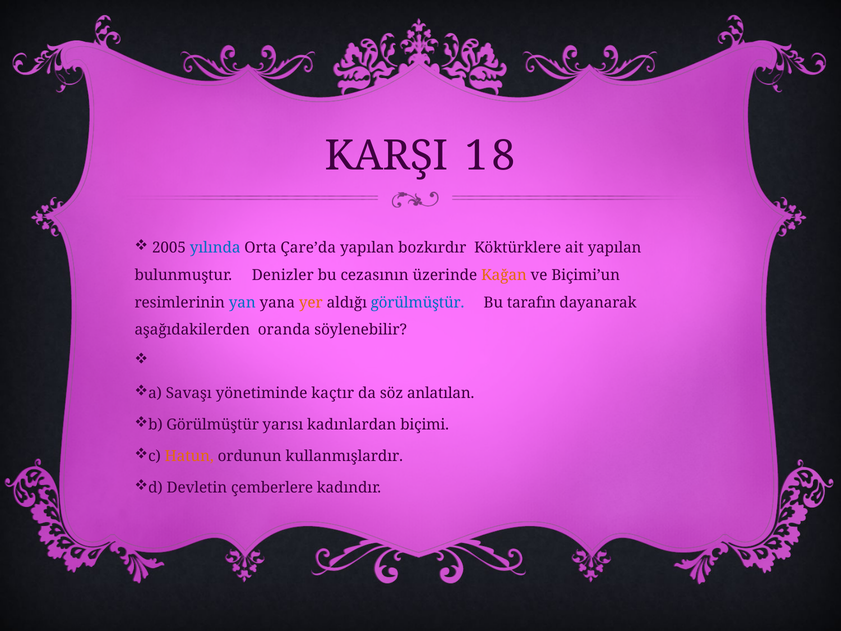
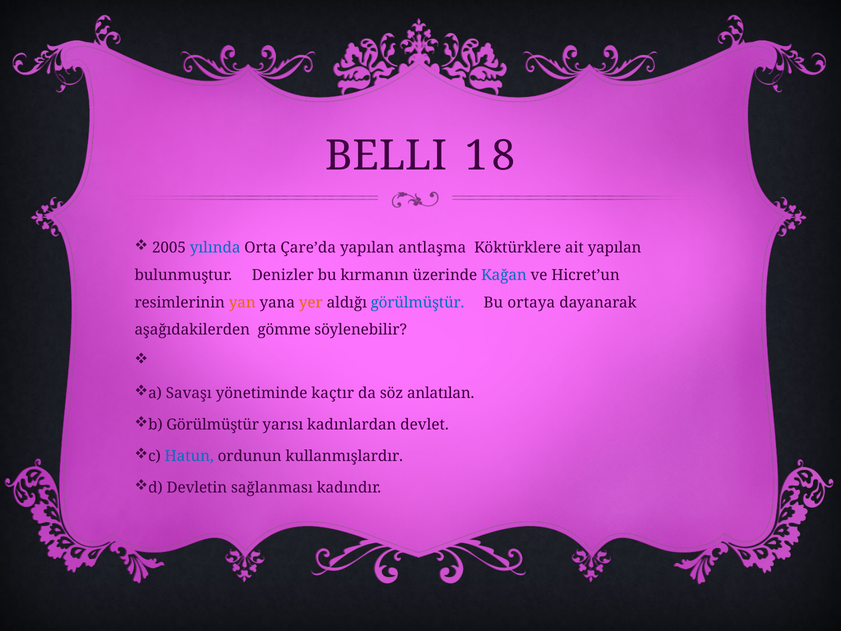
KARŞI: KARŞI -> BELLI
bozkırdır: bozkırdır -> antlaşma
cezasının: cezasının -> kırmanın
Kağan colour: orange -> blue
Biçimi’un: Biçimi’un -> Hicret’un
yan colour: blue -> orange
tarafın: tarafın -> ortaya
oranda: oranda -> gömme
biçimi: biçimi -> devlet
Hatun colour: orange -> blue
çemberlere: çemberlere -> sağlanması
